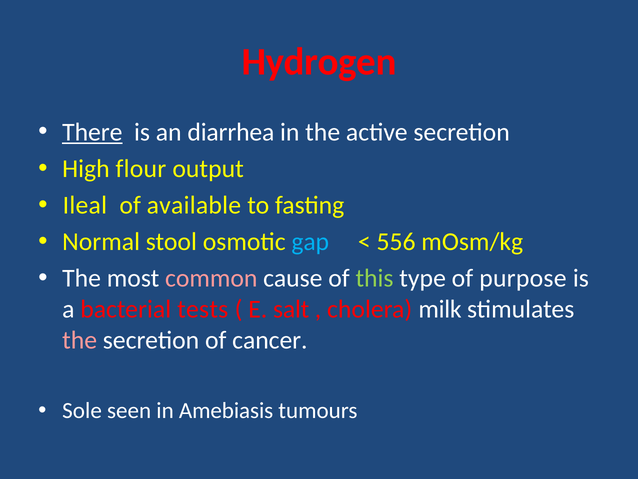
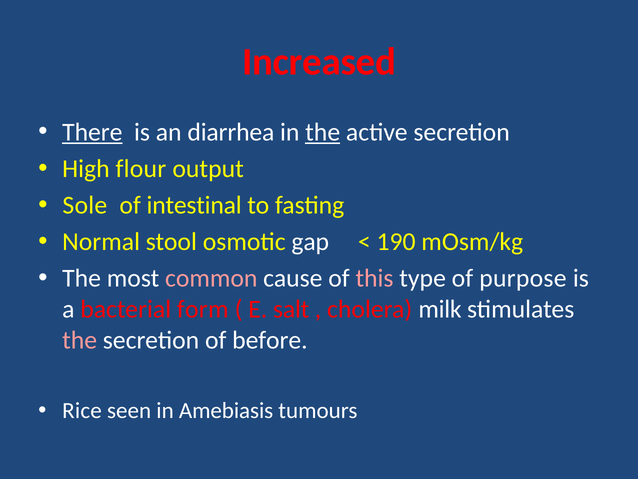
Hydrogen: Hydrogen -> Increased
the at (323, 132) underline: none -> present
Ileal: Ileal -> Sole
available: available -> intestinal
gap colour: light blue -> white
556: 556 -> 190
this colour: light green -> pink
tests: tests -> form
cancer: cancer -> before
Sole: Sole -> Rice
